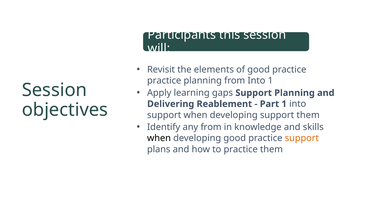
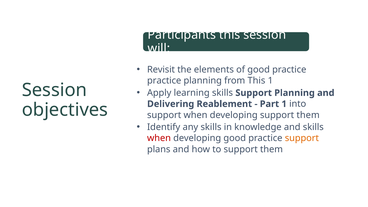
from Into: Into -> This
learning gaps: gaps -> skills
any from: from -> skills
when at (159, 138) colour: black -> red
to practice: practice -> support
